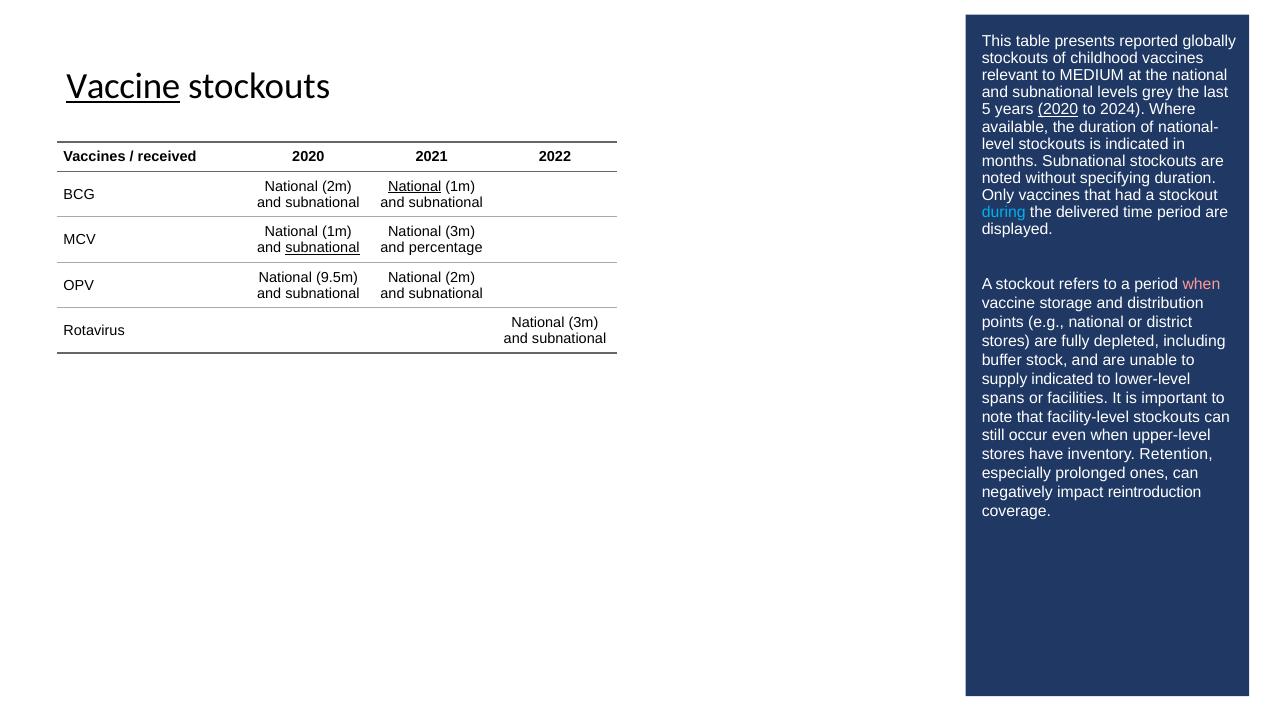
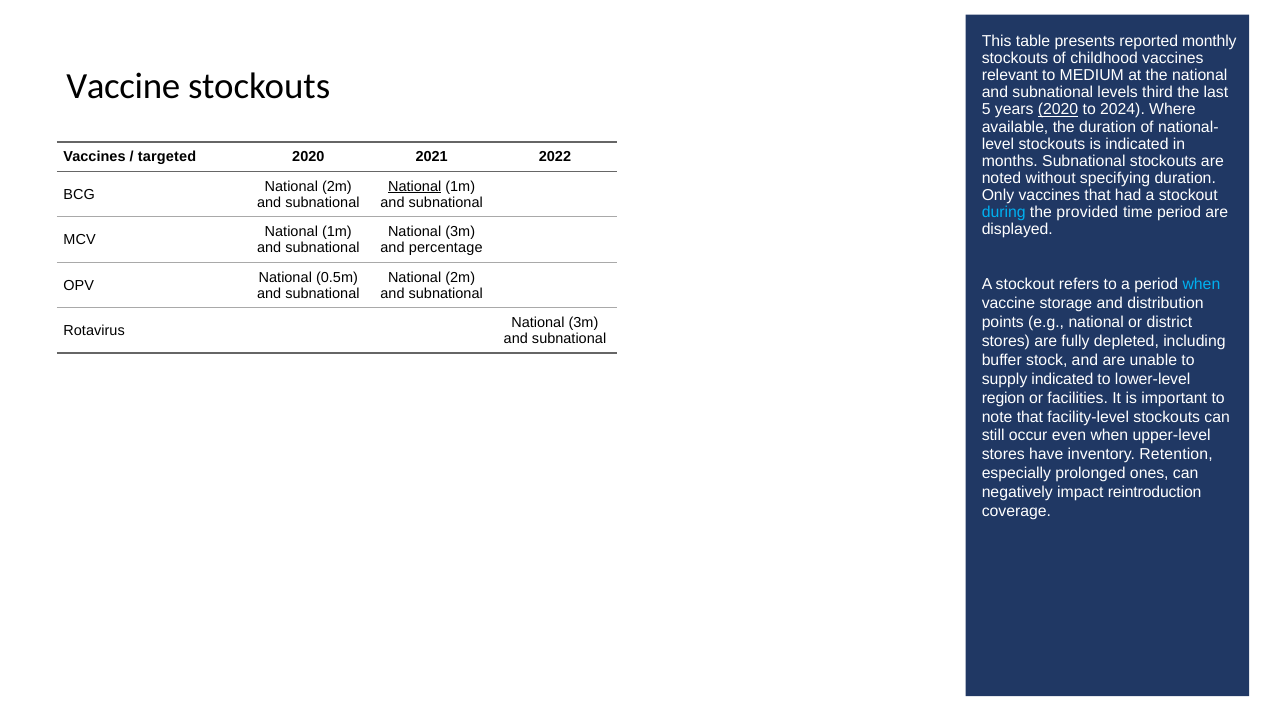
globally: globally -> monthly
Vaccine at (123, 86) underline: present -> none
grey: grey -> third
received: received -> targeted
delivered: delivered -> provided
subnational at (322, 248) underline: present -> none
9.5m: 9.5m -> 0.5m
when at (1201, 284) colour: pink -> light blue
spans: spans -> region
